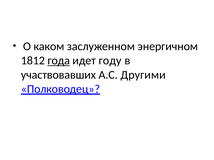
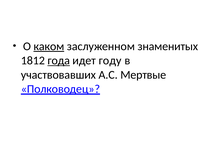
каком underline: none -> present
энергичном: энергичном -> знаменитых
Другими: Другими -> Мертвые
